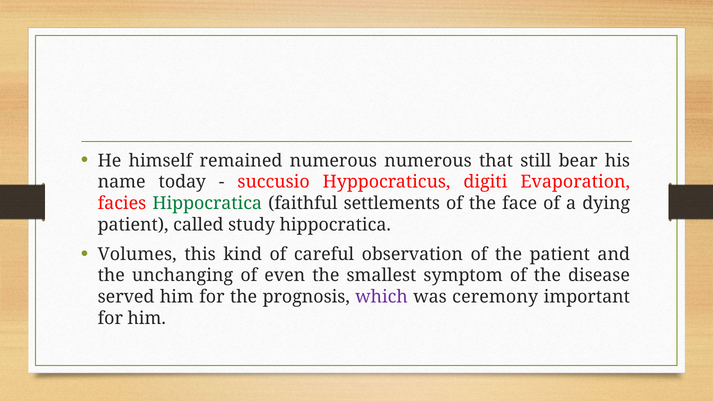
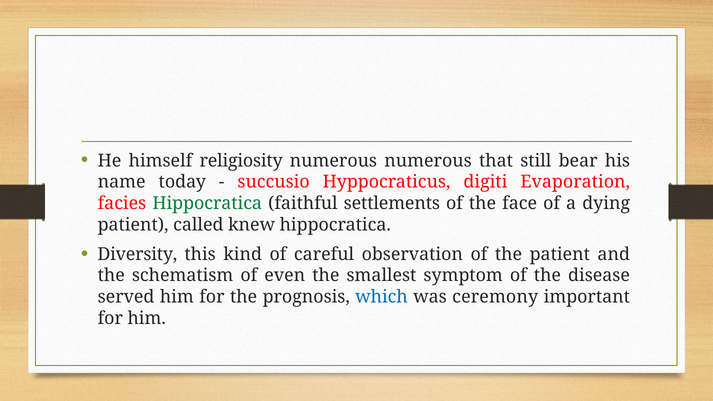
remained: remained -> religiosity
study: study -> knew
Volumes: Volumes -> Diversity
unchanging: unchanging -> schematism
which colour: purple -> blue
